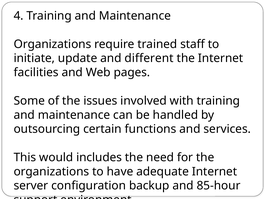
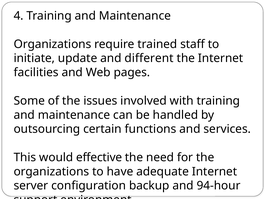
includes: includes -> effective
85-hour: 85-hour -> 94-hour
